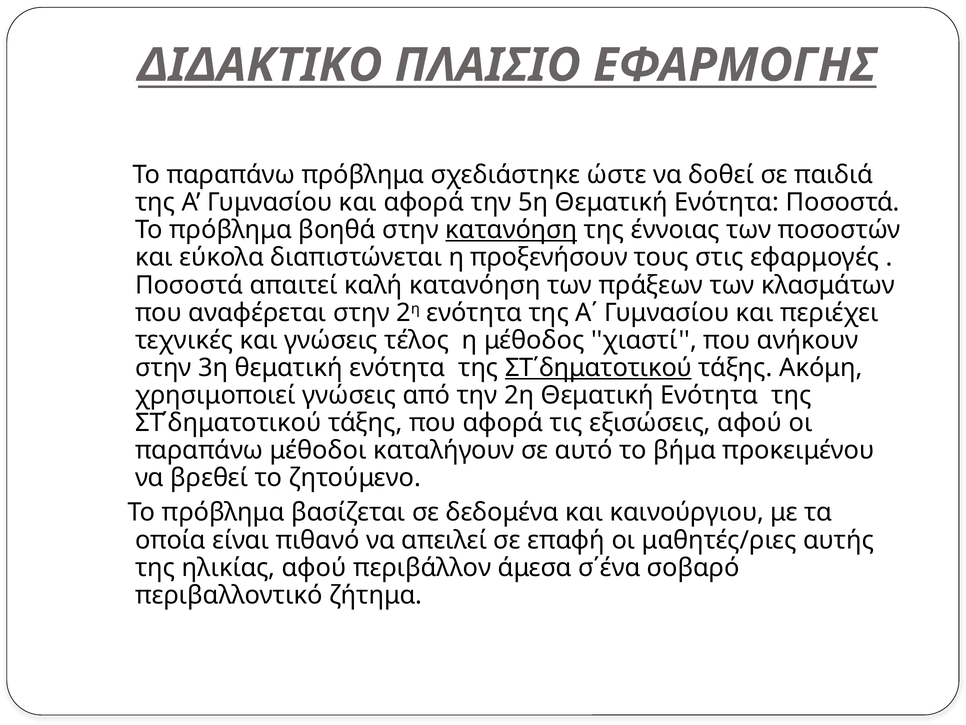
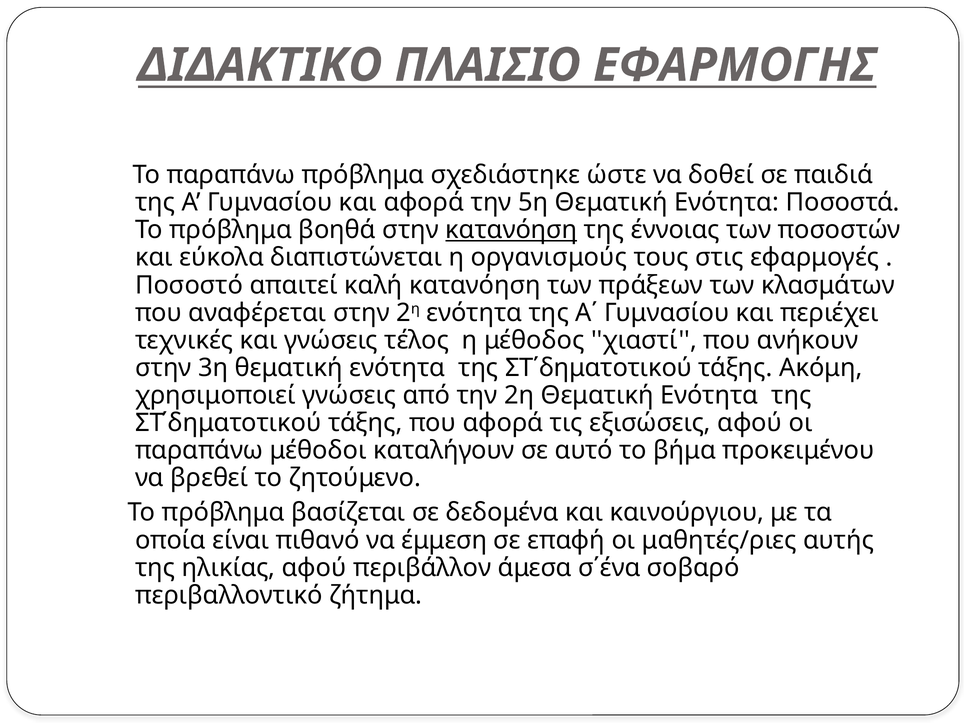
προξενήσουν: προξενήσουν -> οργανισμούς
Ποσοστά at (189, 285): Ποσοστά -> Ποσοστό
ΣΤ΄δηματοτικού at (599, 368) underline: present -> none
απειλεί: απειλεί -> έμμεση
